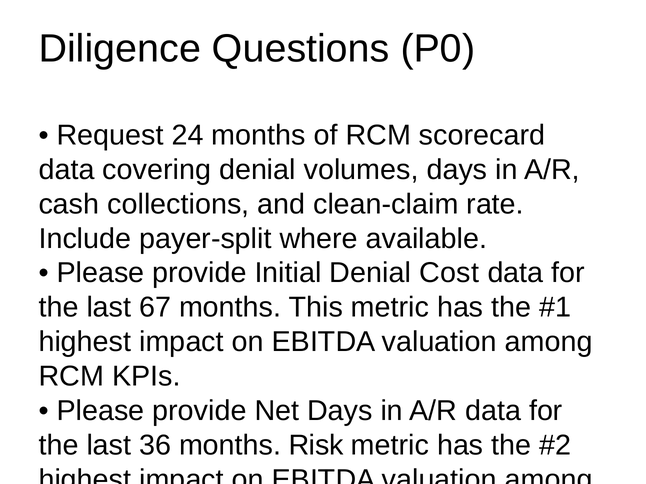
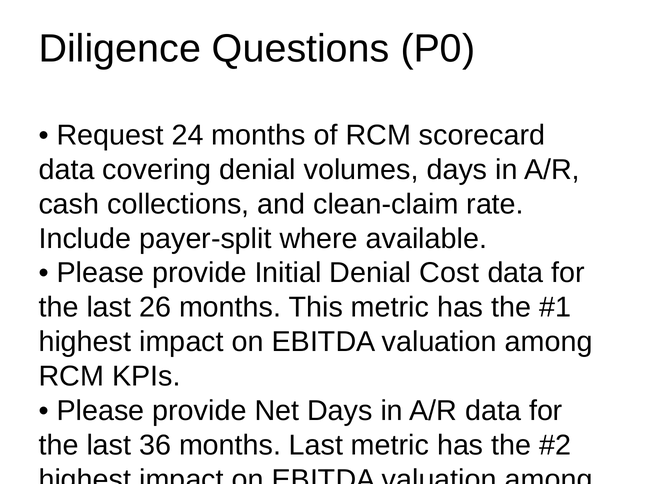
67: 67 -> 26
months Risk: Risk -> Last
